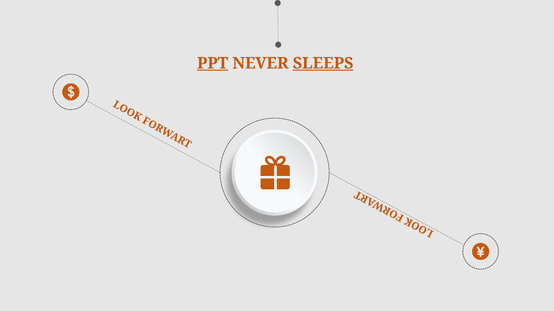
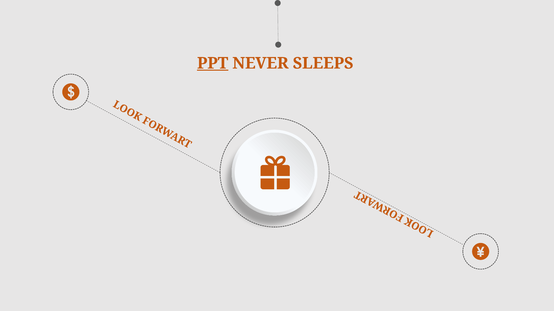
SLEEPS underline: present -> none
